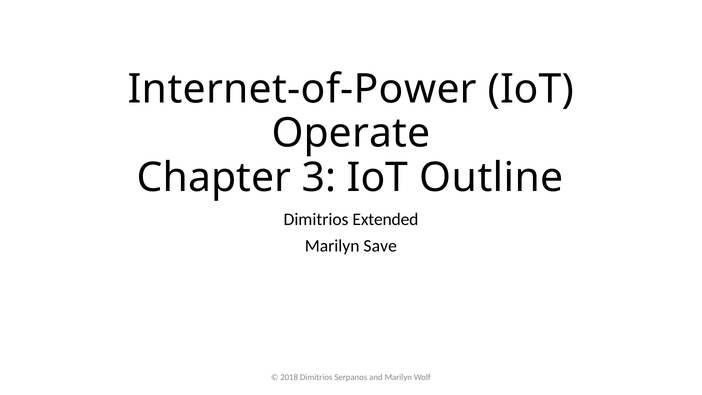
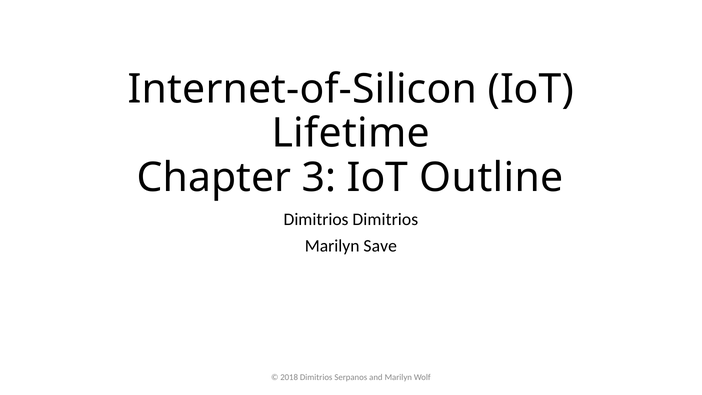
Internet-of-Power: Internet-of-Power -> Internet-of-Silicon
Operate: Operate -> Lifetime
Dimitrios Extended: Extended -> Dimitrios
